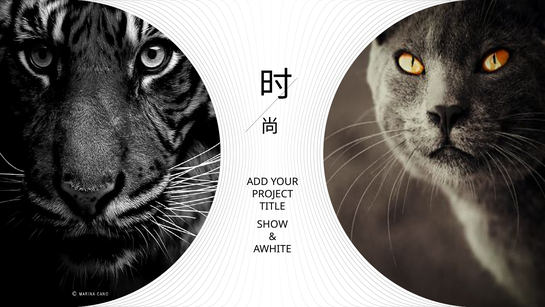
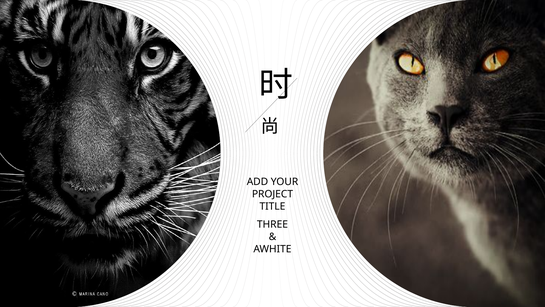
SHOW: SHOW -> THREE
